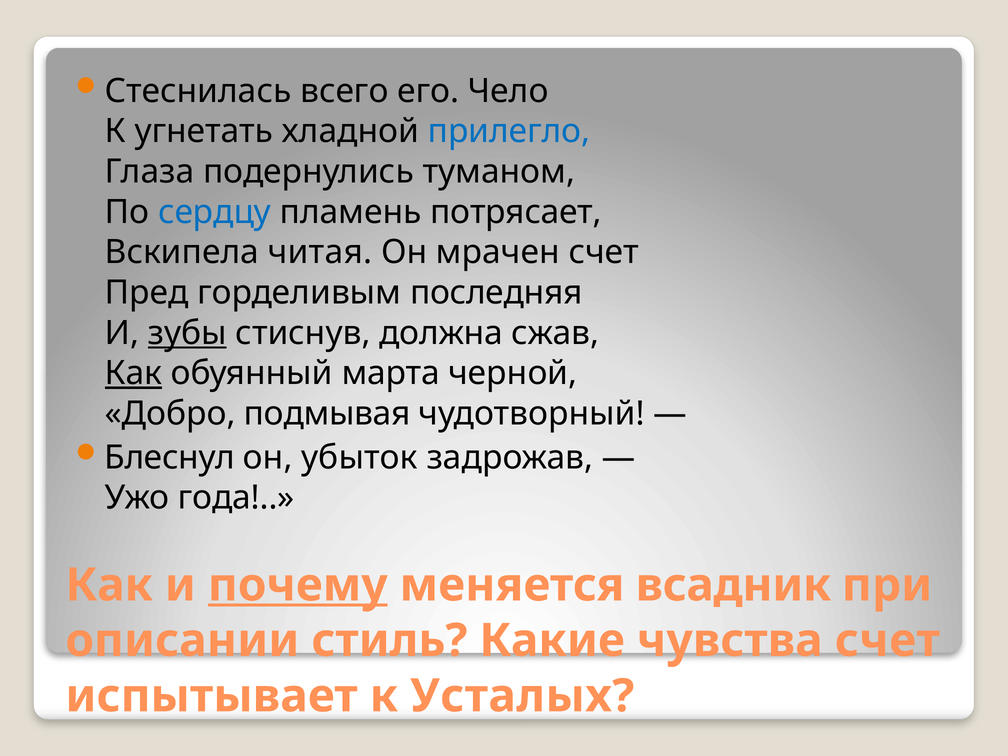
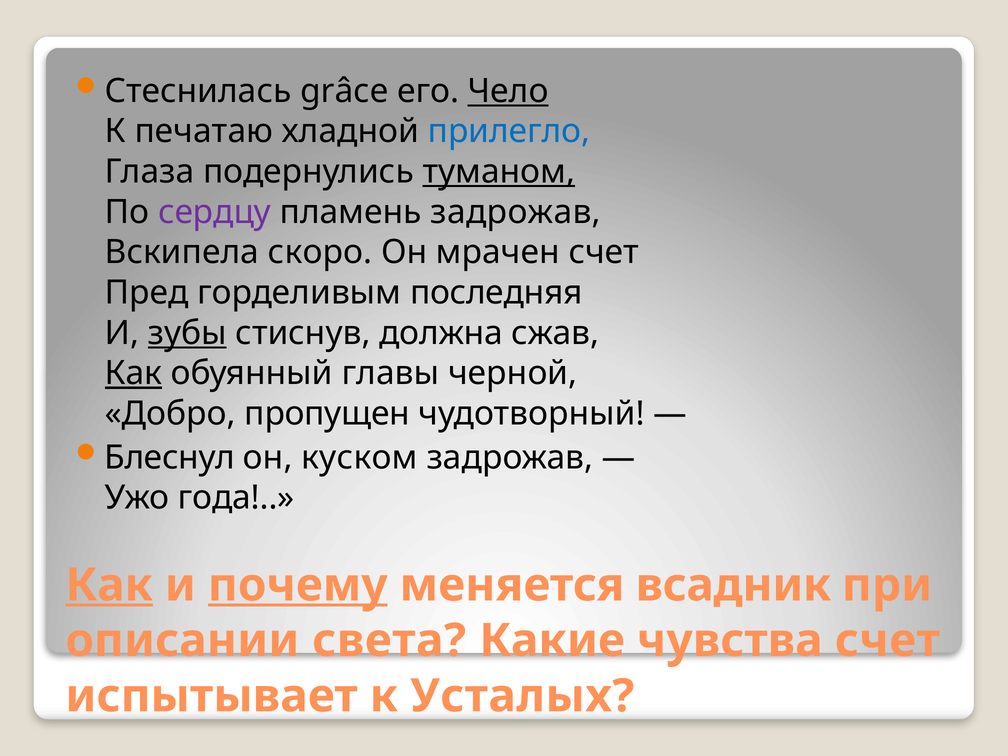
всего: всего -> grâce
Чело underline: none -> present
угнетать: угнетать -> печатаю
туманом underline: none -> present
сердцу colour: blue -> purple
пламень потрясает: потрясает -> задрожав
читая: читая -> скоро
марта: марта -> главы
подмывая: подмывая -> пропущен
убыток: убыток -> куском
Как at (109, 585) underline: none -> present
стиль: стиль -> света
